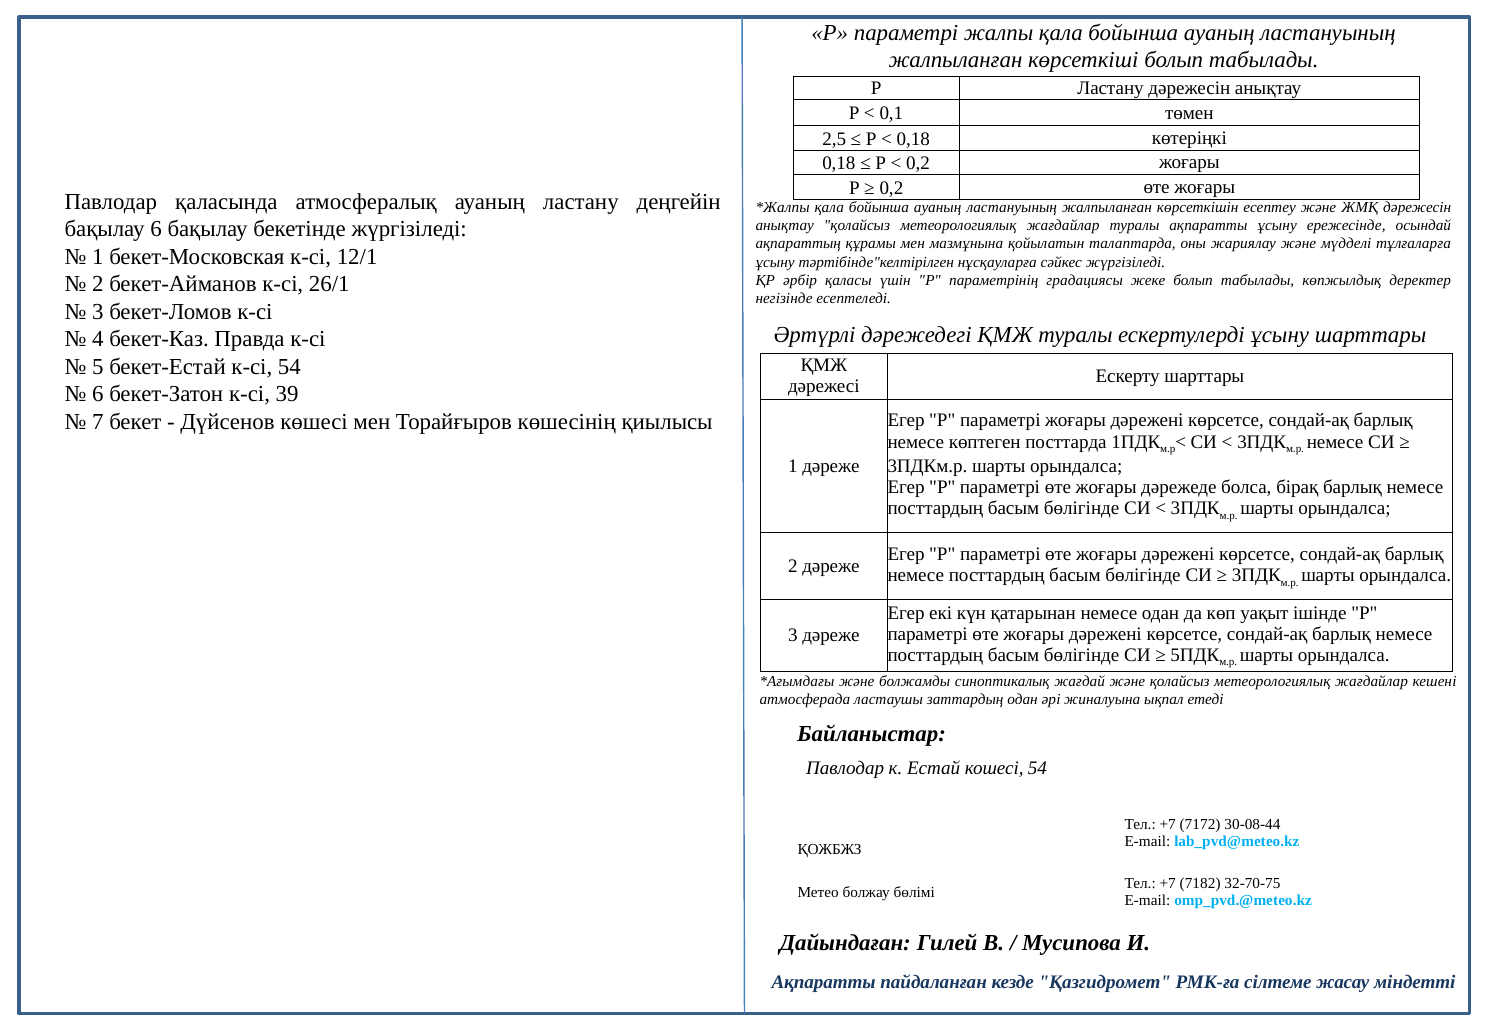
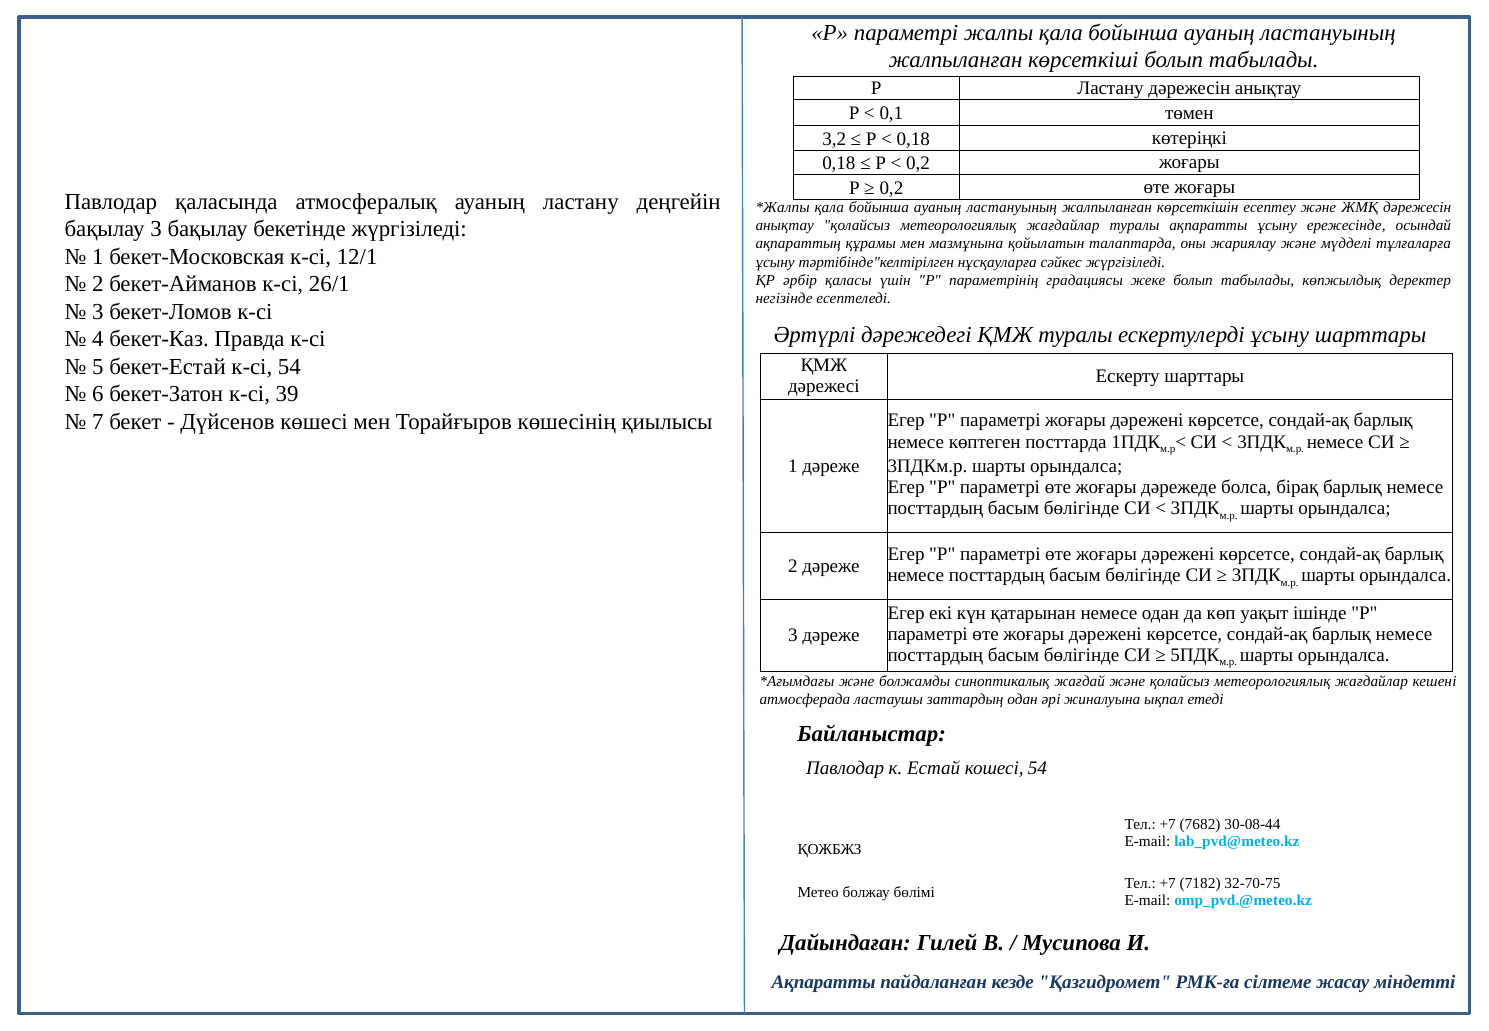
2,5: 2,5 -> 3,2
бақылау 6: 6 -> 3
7172: 7172 -> 7682
